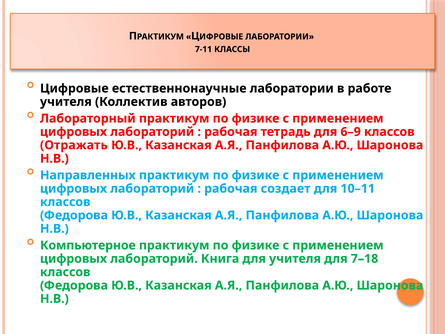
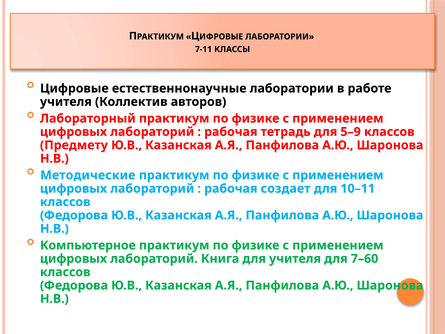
6–9: 6–9 -> 5–9
Отражать: Отражать -> Предмету
Направленных: Направленных -> Методические
7–18: 7–18 -> 7–60
